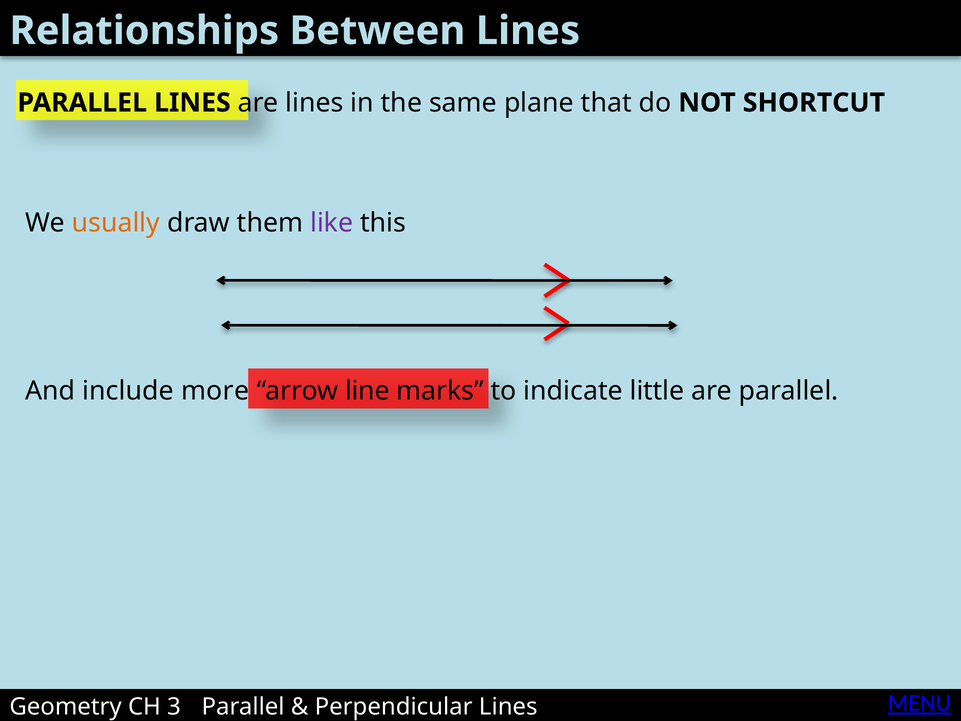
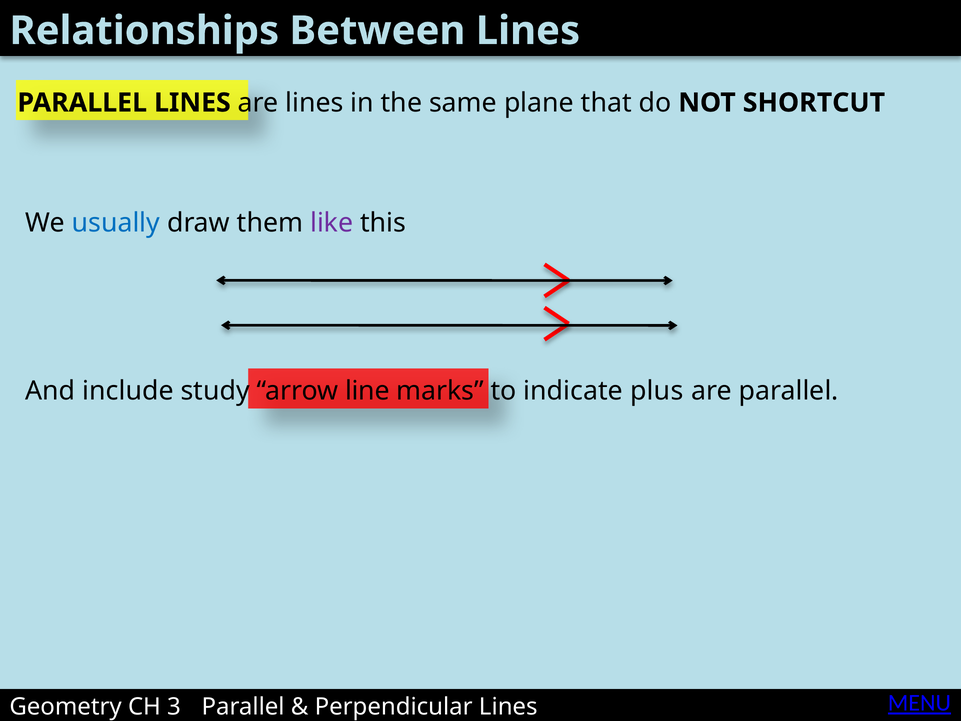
usually colour: orange -> blue
more: more -> study
little: little -> plus
